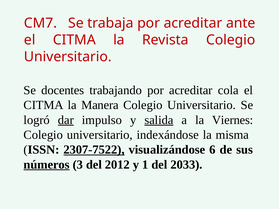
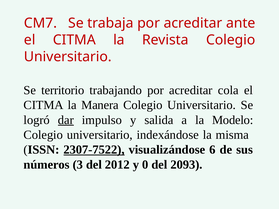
docentes: docentes -> territorio
salida underline: present -> none
Viernes: Viernes -> Modelo
números underline: present -> none
1: 1 -> 0
2033: 2033 -> 2093
